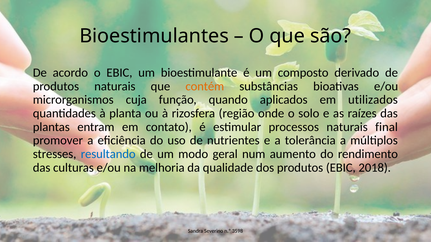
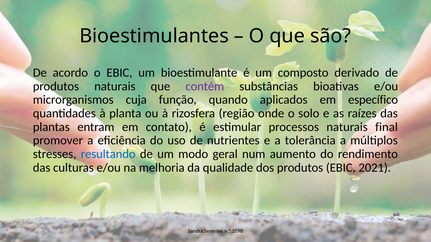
contém colour: orange -> purple
utilizados: utilizados -> específico
2018: 2018 -> 2021
